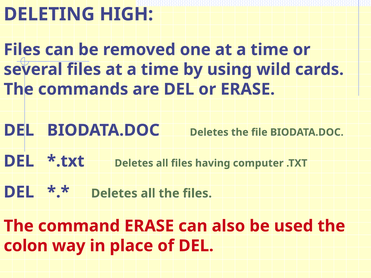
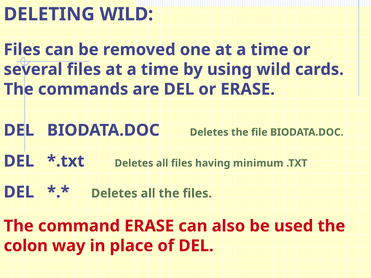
DELETING HIGH: HIGH -> WILD
computer: computer -> minimum
